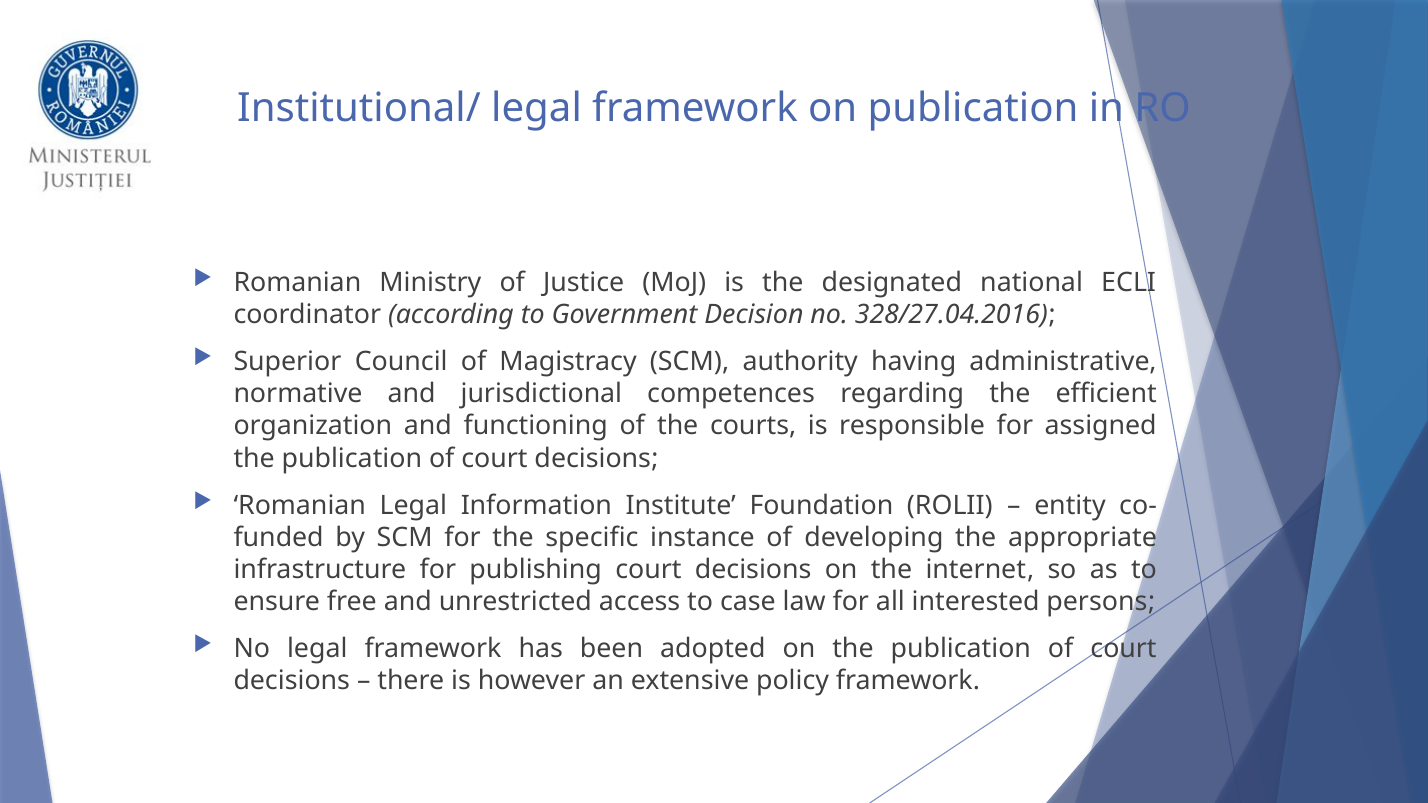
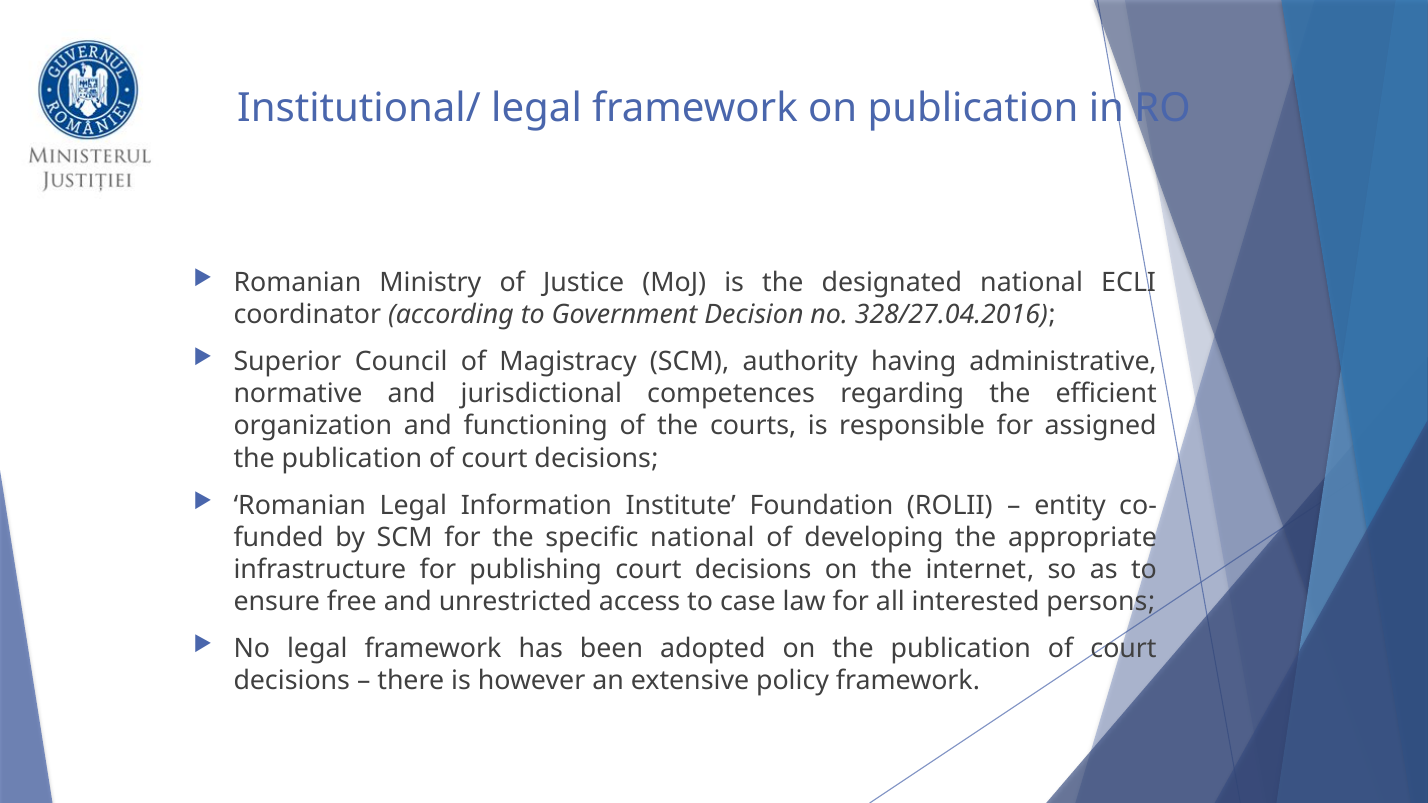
specific instance: instance -> national
